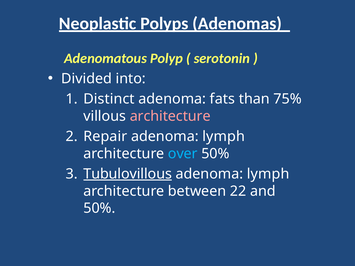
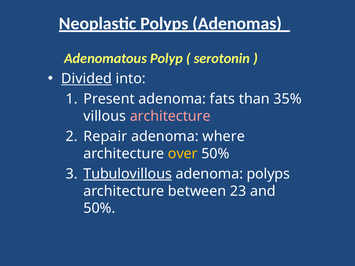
Divided underline: none -> present
Distinct: Distinct -> Present
75%: 75% -> 35%
lymph at (224, 137): lymph -> where
over colour: light blue -> yellow
lymph at (268, 174): lymph -> polyps
22: 22 -> 23
